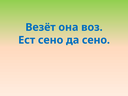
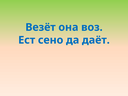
да сено: сено -> даёт
